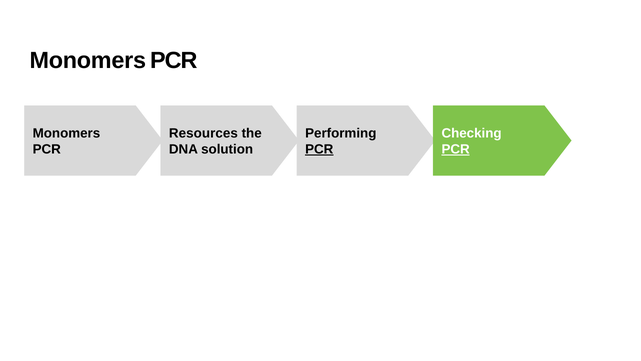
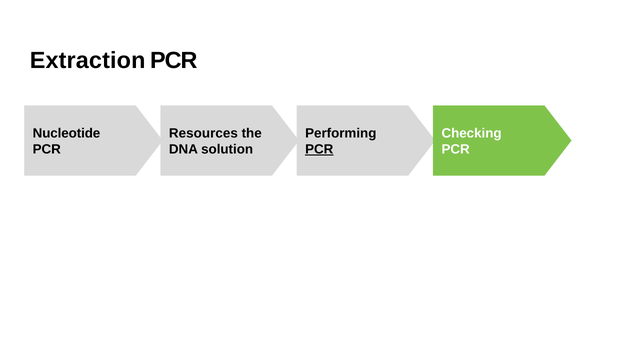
Monomers at (88, 60): Monomers -> Extraction
Monomers at (66, 133): Monomers -> Nucleotide
PCR at (456, 149) underline: present -> none
